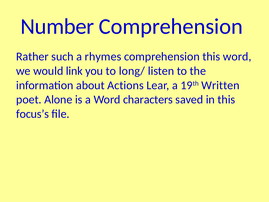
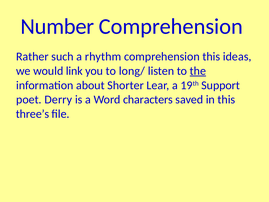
rhymes: rhymes -> rhythm
this word: word -> ideas
the underline: none -> present
Actions: Actions -> Shorter
Written: Written -> Support
Alone: Alone -> Derry
focus’s: focus’s -> three’s
